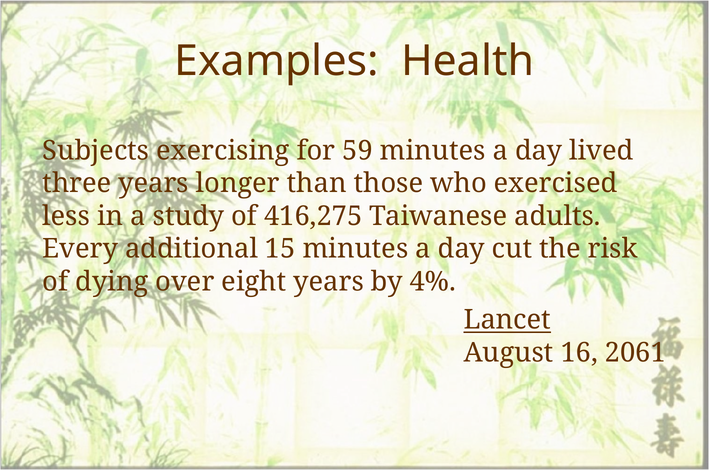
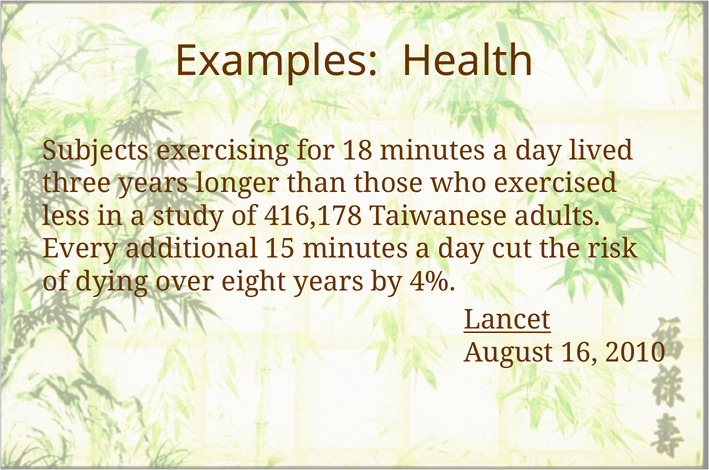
59: 59 -> 18
416,275: 416,275 -> 416,178
2061: 2061 -> 2010
